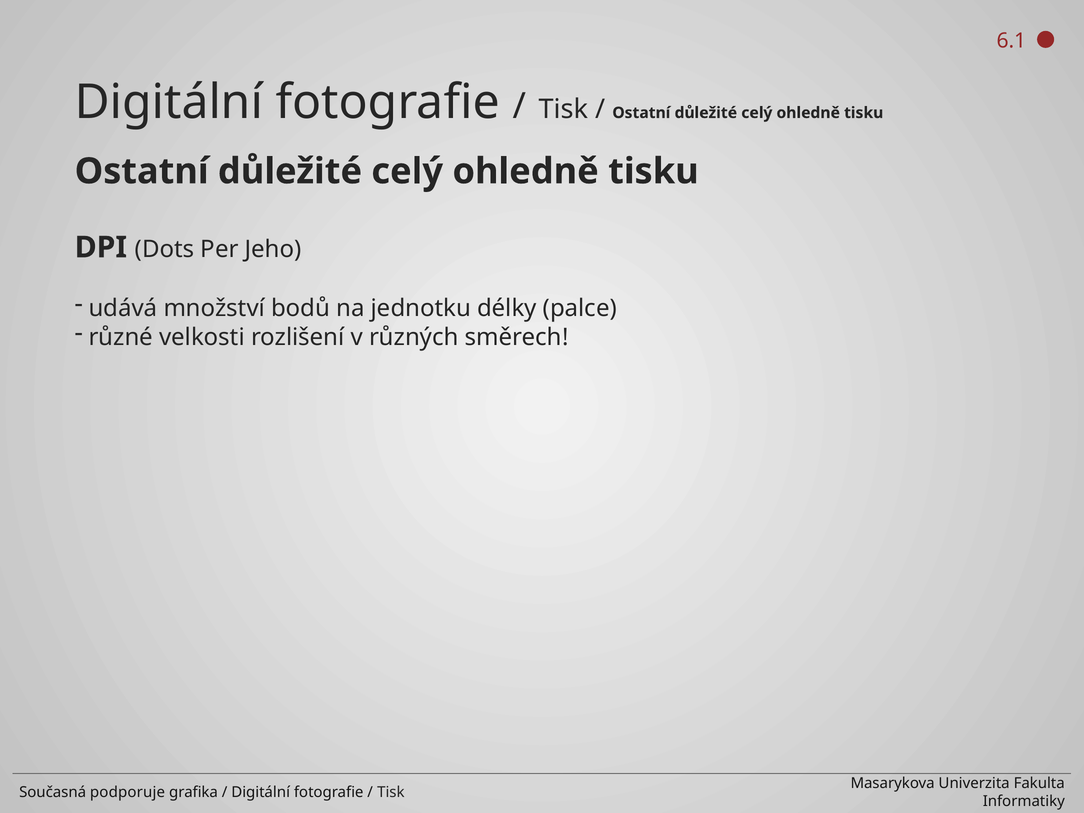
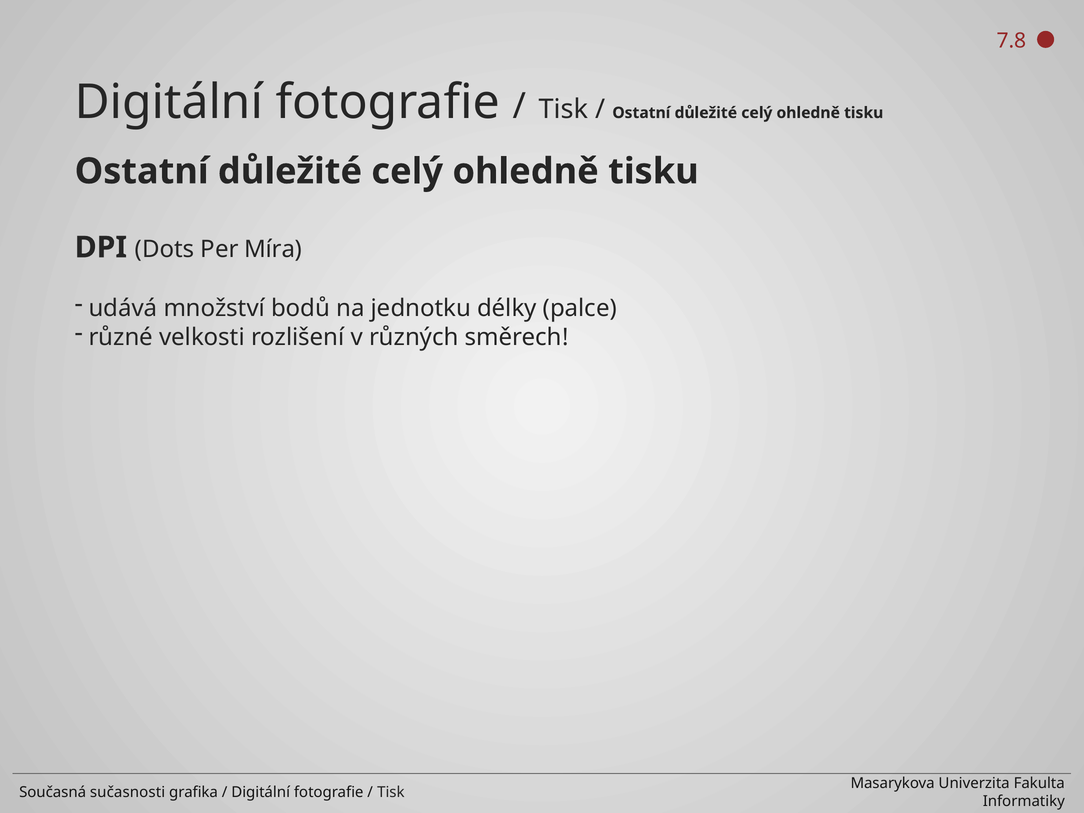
6.1: 6.1 -> 7.8
Jeho: Jeho -> Míra
podporuje: podporuje -> sučasnosti
